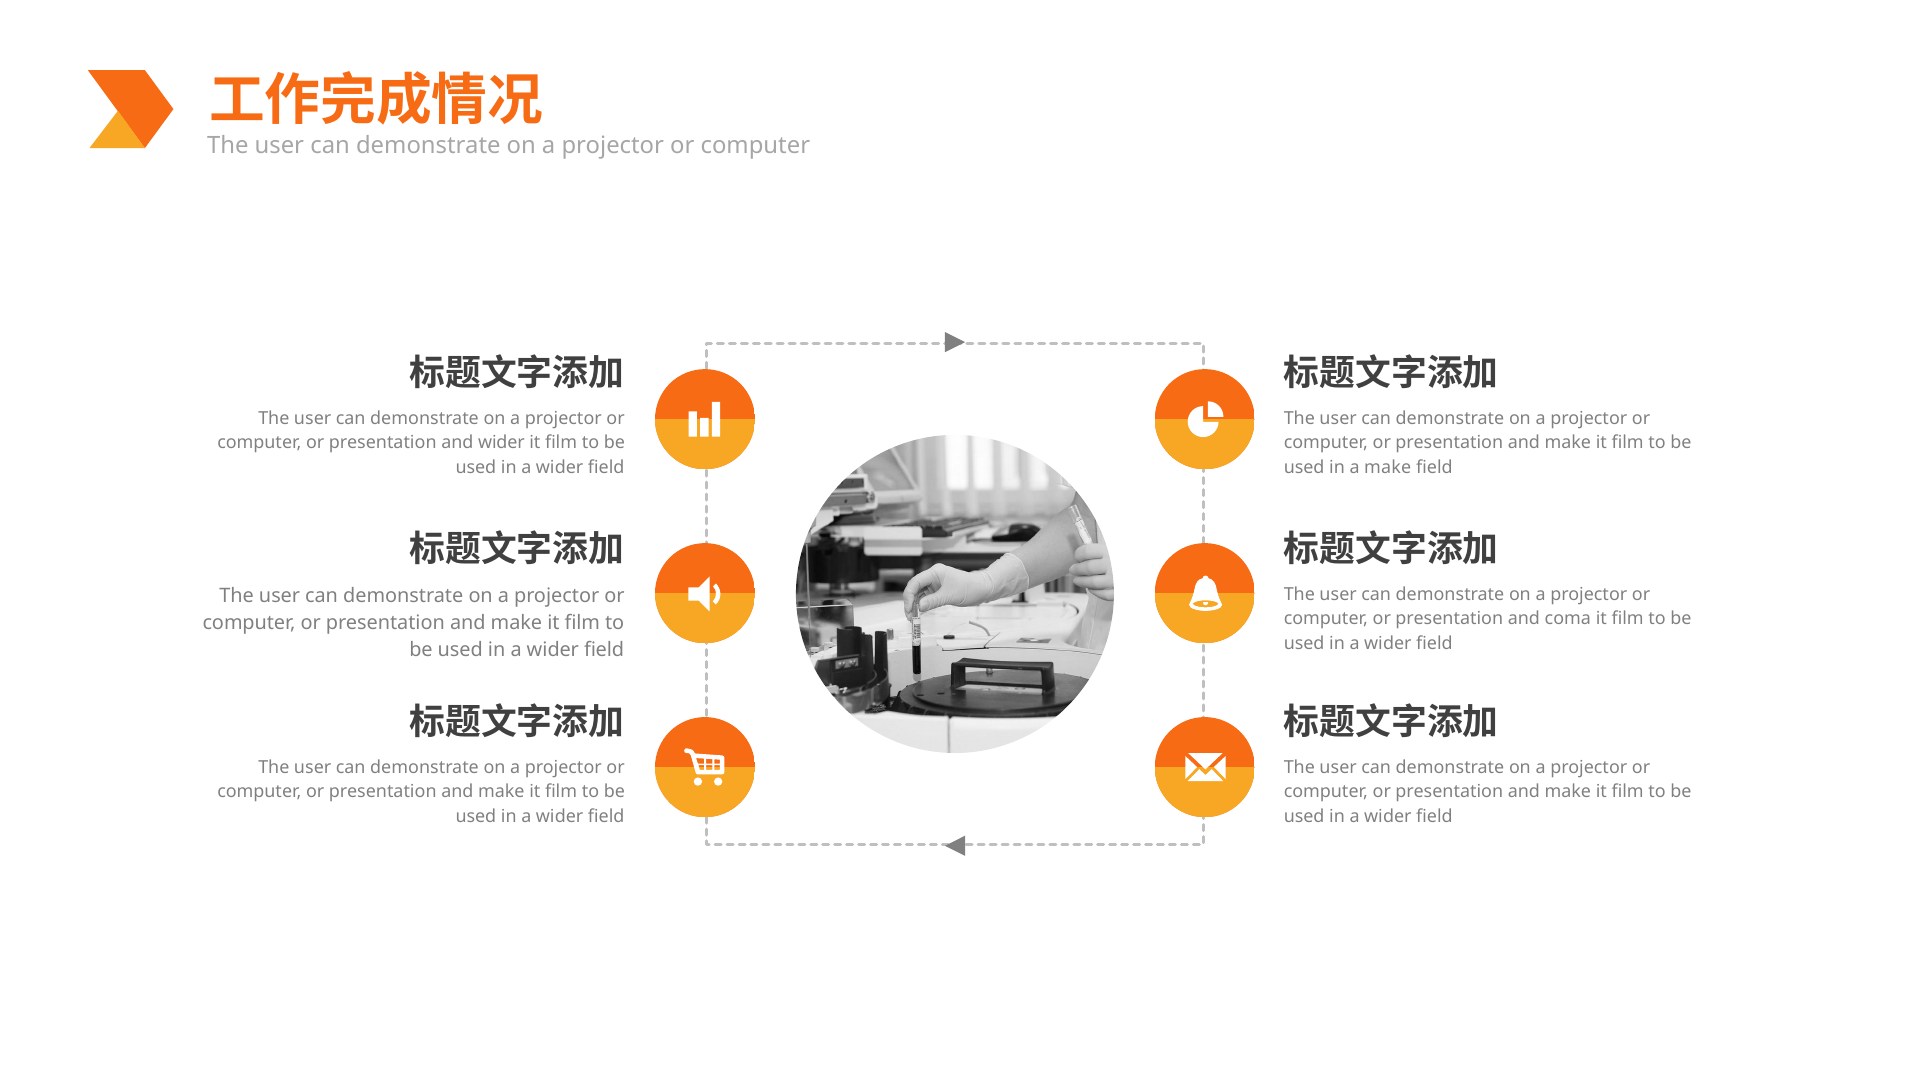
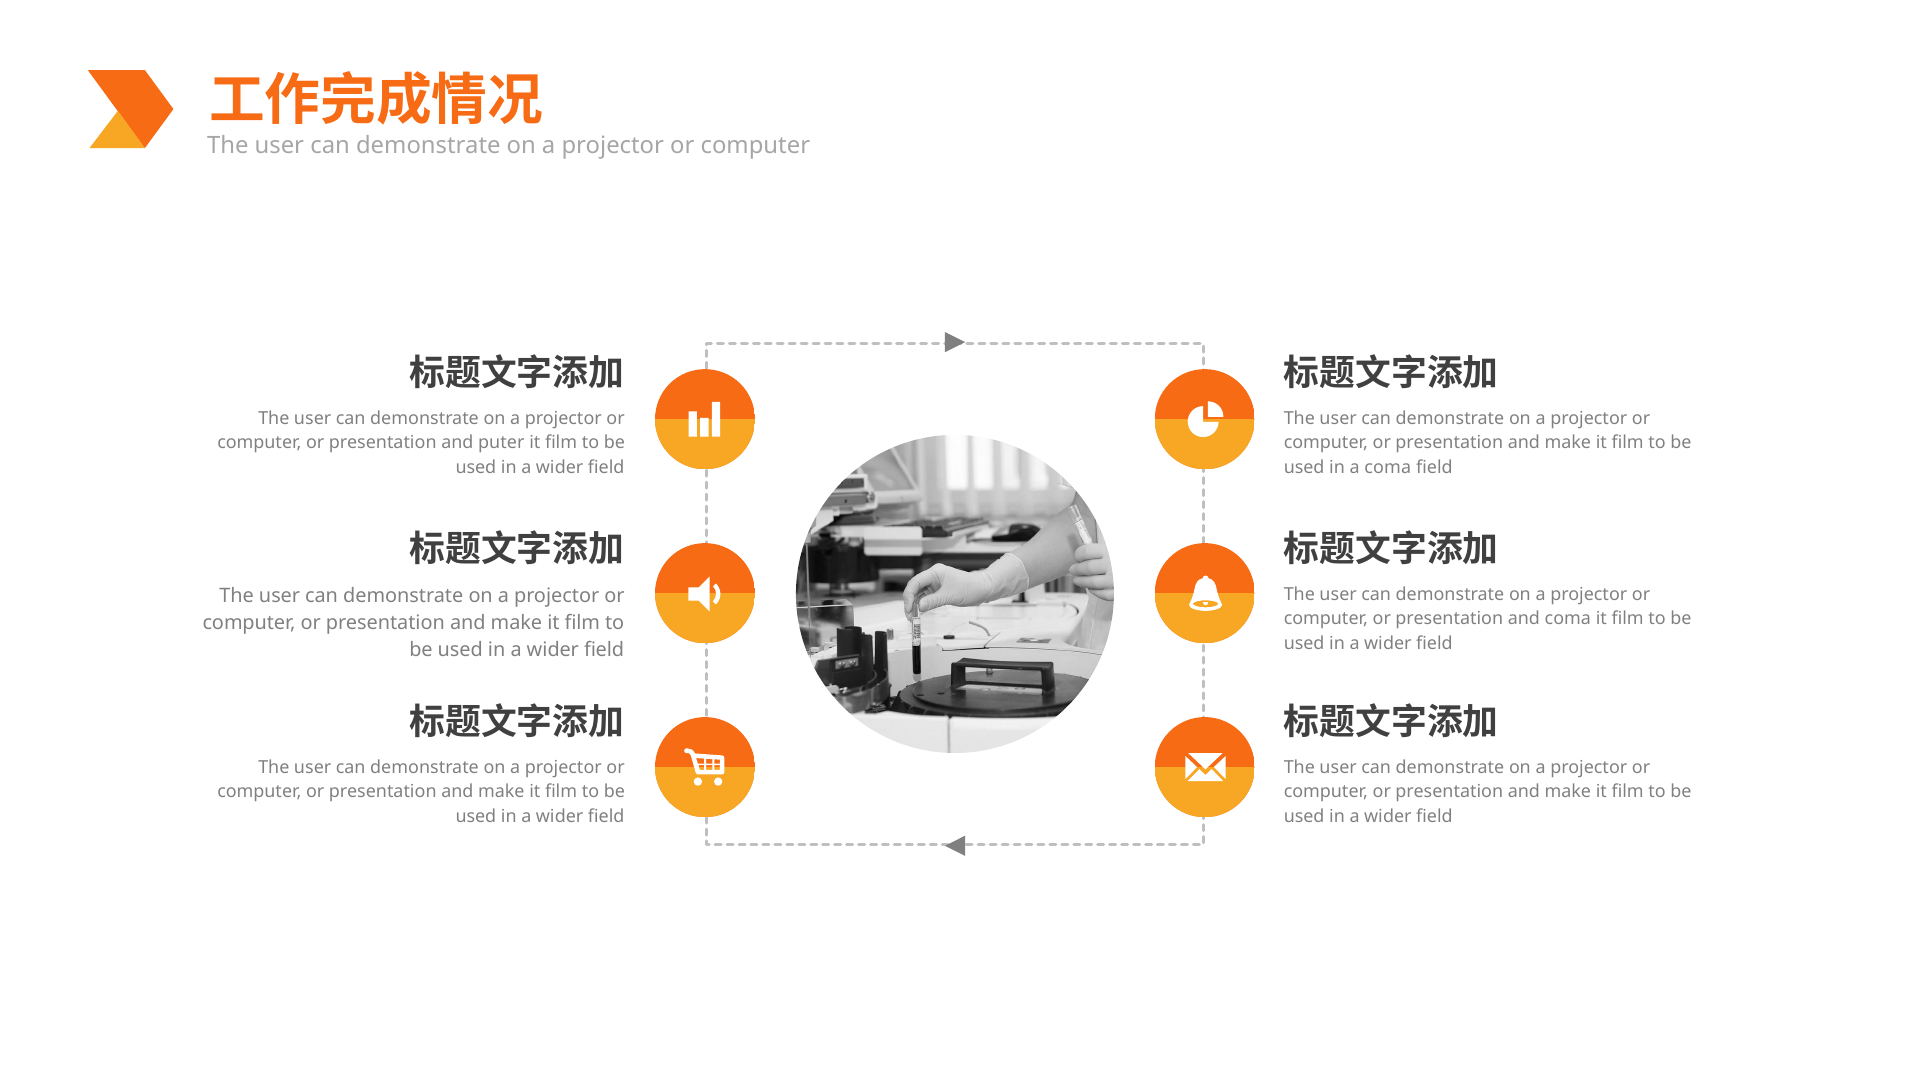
and wider: wider -> puter
a make: make -> coma
